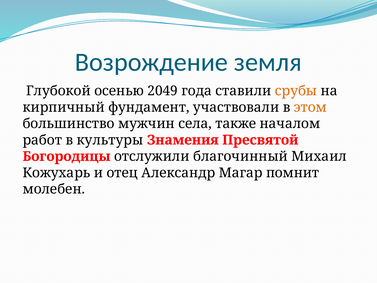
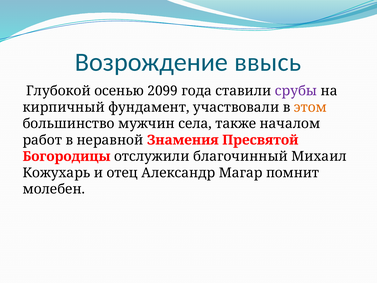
земля: земля -> ввысь
2049: 2049 -> 2099
срубы colour: orange -> purple
культуры: культуры -> неравной
